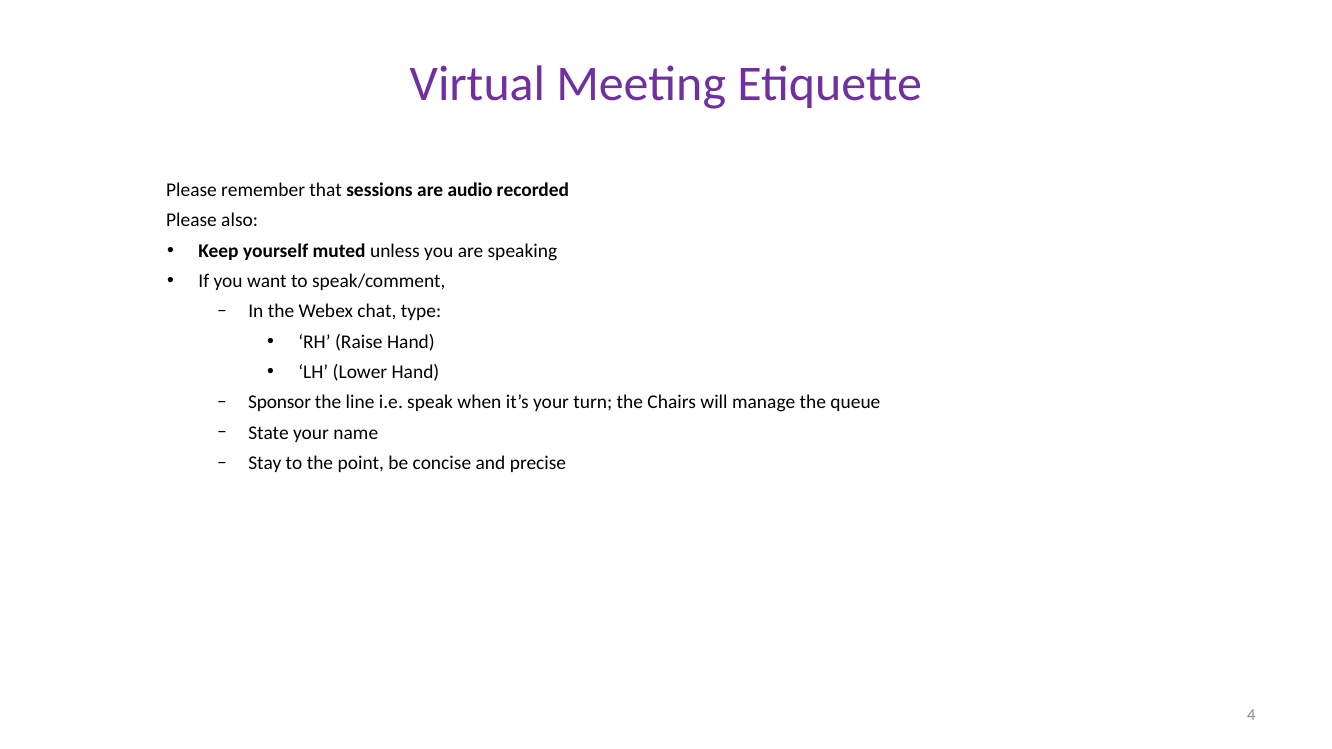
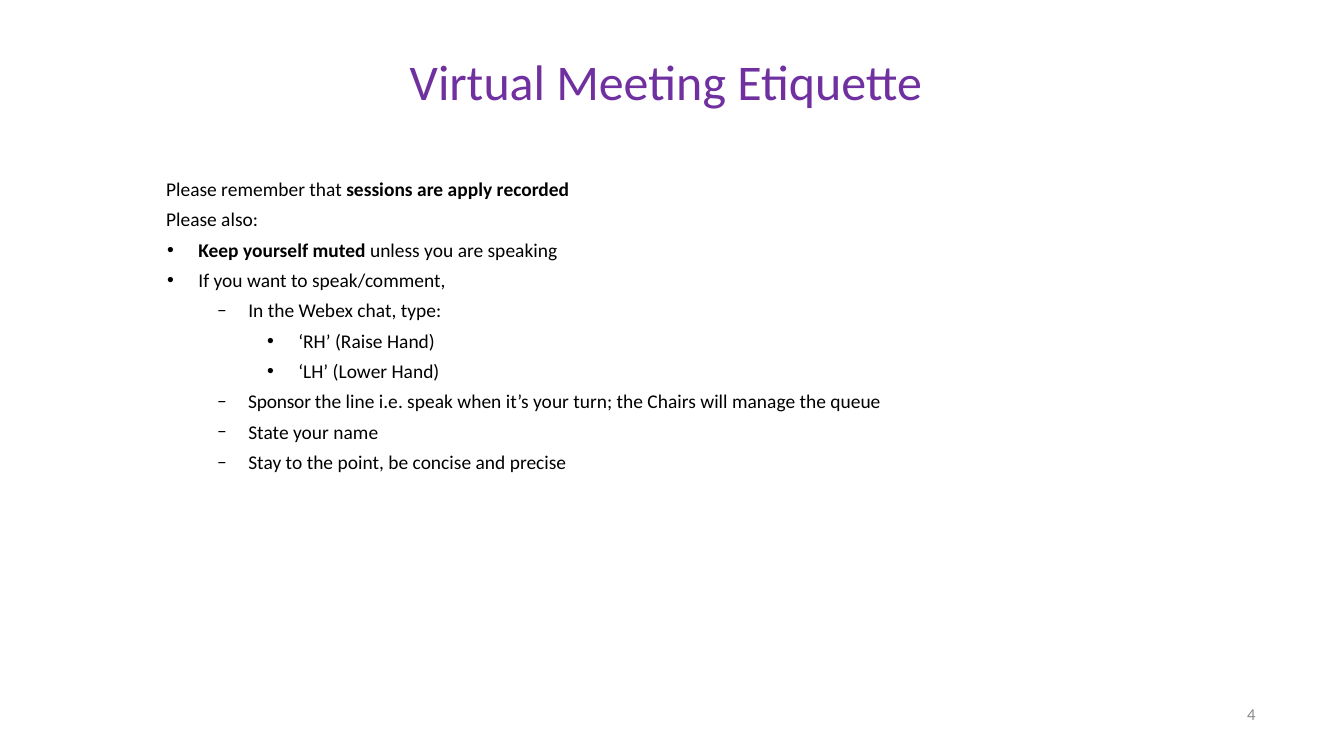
audio: audio -> apply
